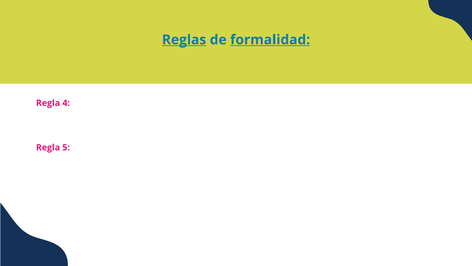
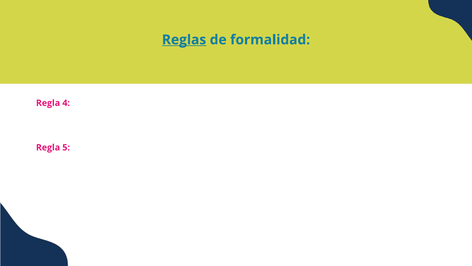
formalidad underline: present -> none
